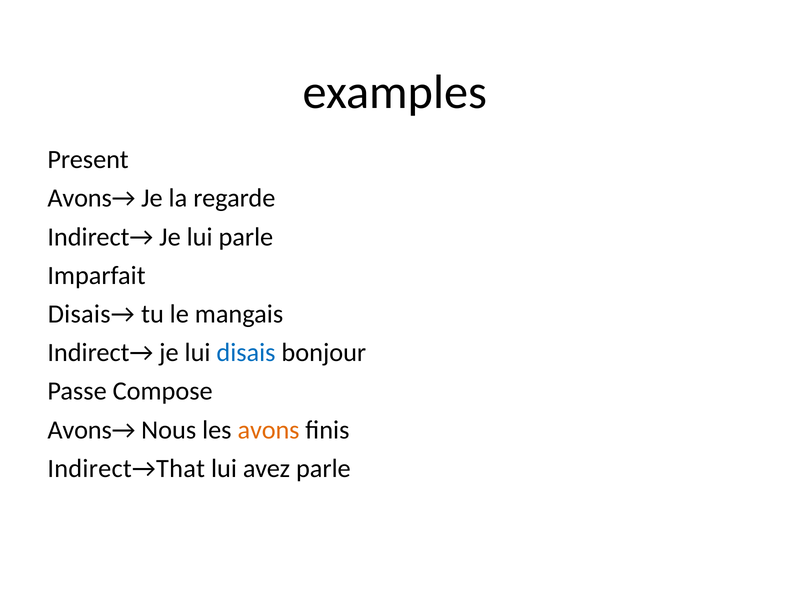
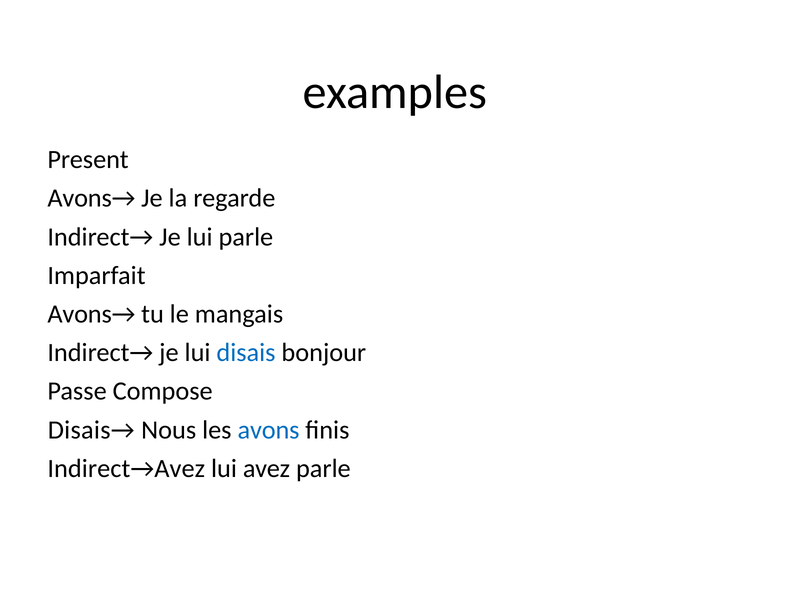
Disais→ at (91, 314): Disais→ -> Avons→
Avons→ at (91, 430): Avons→ -> Disais→
avons colour: orange -> blue
Indirect→That: Indirect→That -> Indirect→Avez
